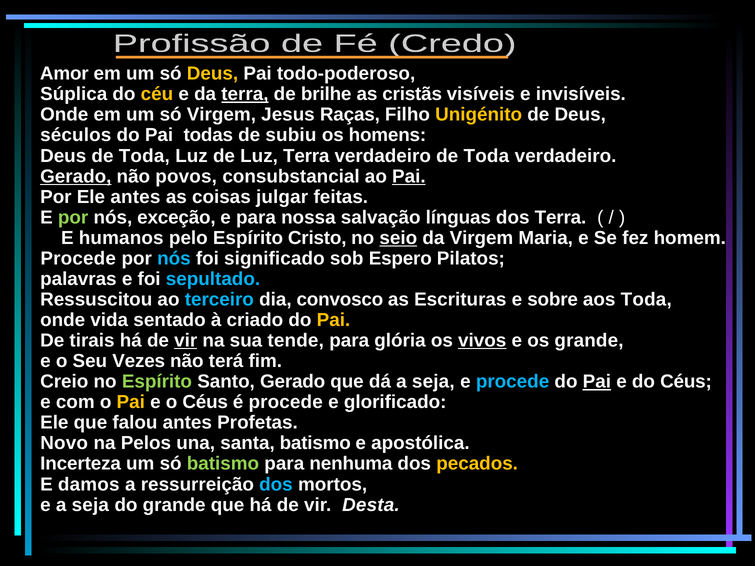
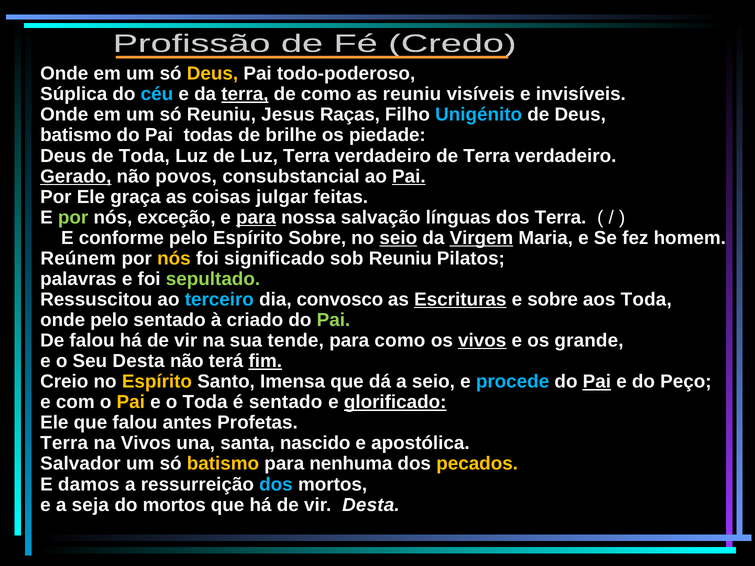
Amor at (64, 74): Amor -> Onde
céu colour: yellow -> light blue
de brilhe: brilhe -> como
as cristãs: cristãs -> reuniu
só Virgem: Virgem -> Reuniu
Unigénito colour: yellow -> light blue
séculos at (76, 135): séculos -> batismo
subiu: subiu -> brilhe
homens: homens -> piedade
verdadeiro de Toda: Toda -> Terra
Ele antes: antes -> graça
para at (256, 217) underline: none -> present
humanos: humanos -> conforme
Espírito Cristo: Cristo -> Sobre
Virgem at (481, 238) underline: none -> present
Procede at (78, 259): Procede -> Reúnem
nós at (174, 259) colour: light blue -> yellow
sob Espero: Espero -> Reuniu
sepultado colour: light blue -> light green
Escrituras underline: none -> present
onde vida: vida -> pelo
Pai at (333, 320) colour: yellow -> light green
De tirais: tirais -> falou
vir at (186, 341) underline: present -> none
para glória: glória -> como
Seu Vezes: Vezes -> Desta
fim underline: none -> present
Espírito at (157, 382) colour: light green -> yellow
Santo Gerado: Gerado -> Imensa
dá a seja: seja -> seio
do Céus: Céus -> Peço
o Céus: Céus -> Toda
é procede: procede -> sentado
glorificado underline: none -> present
Novo at (64, 443): Novo -> Terra
na Pelos: Pelos -> Vivos
santa batismo: batismo -> nascido
Incerteza: Incerteza -> Salvador
batismo at (223, 464) colour: light green -> yellow
do grande: grande -> mortos
